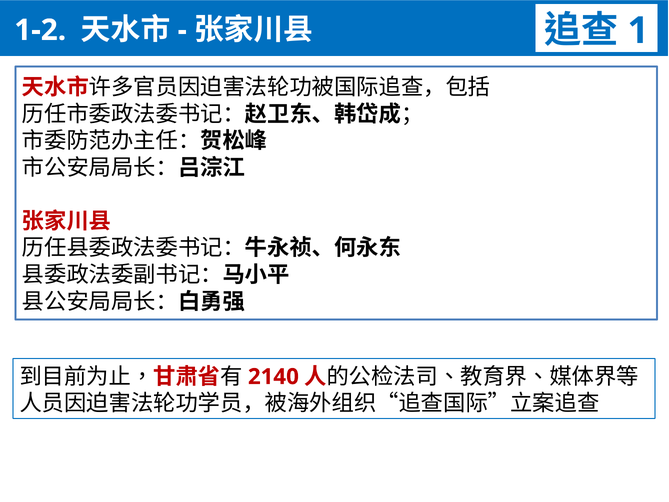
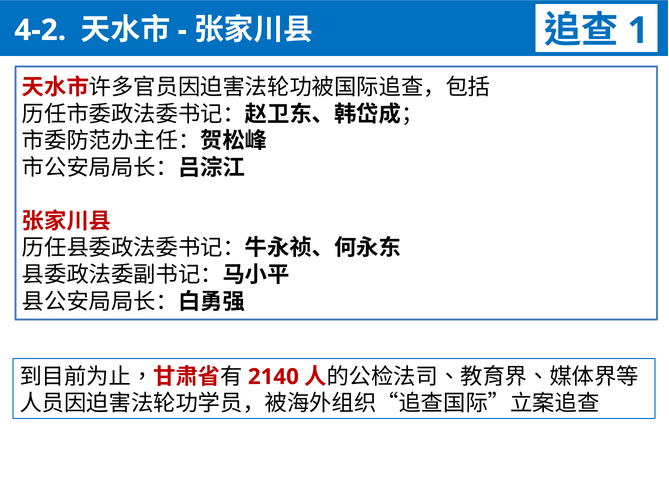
1-2: 1-2 -> 4-2
